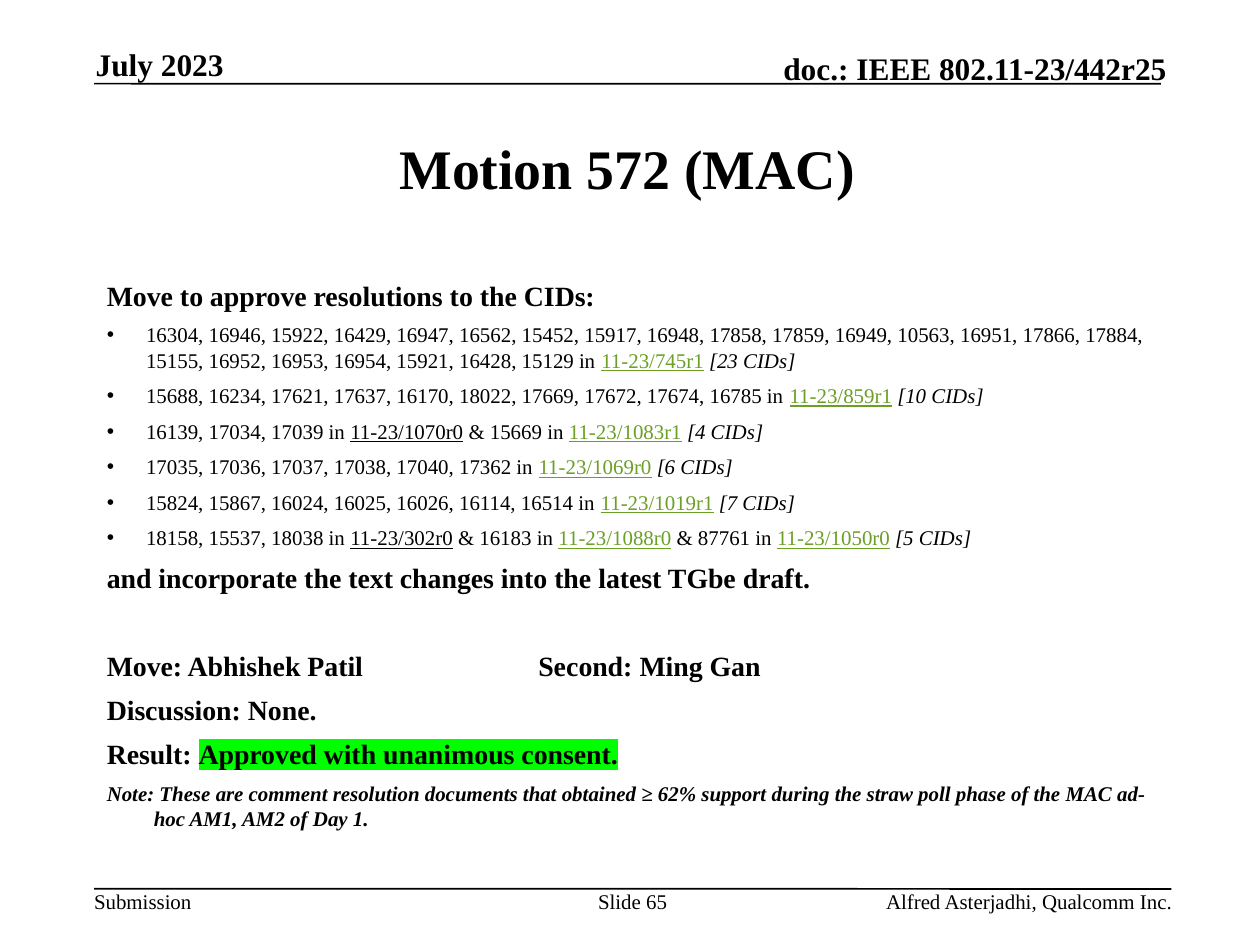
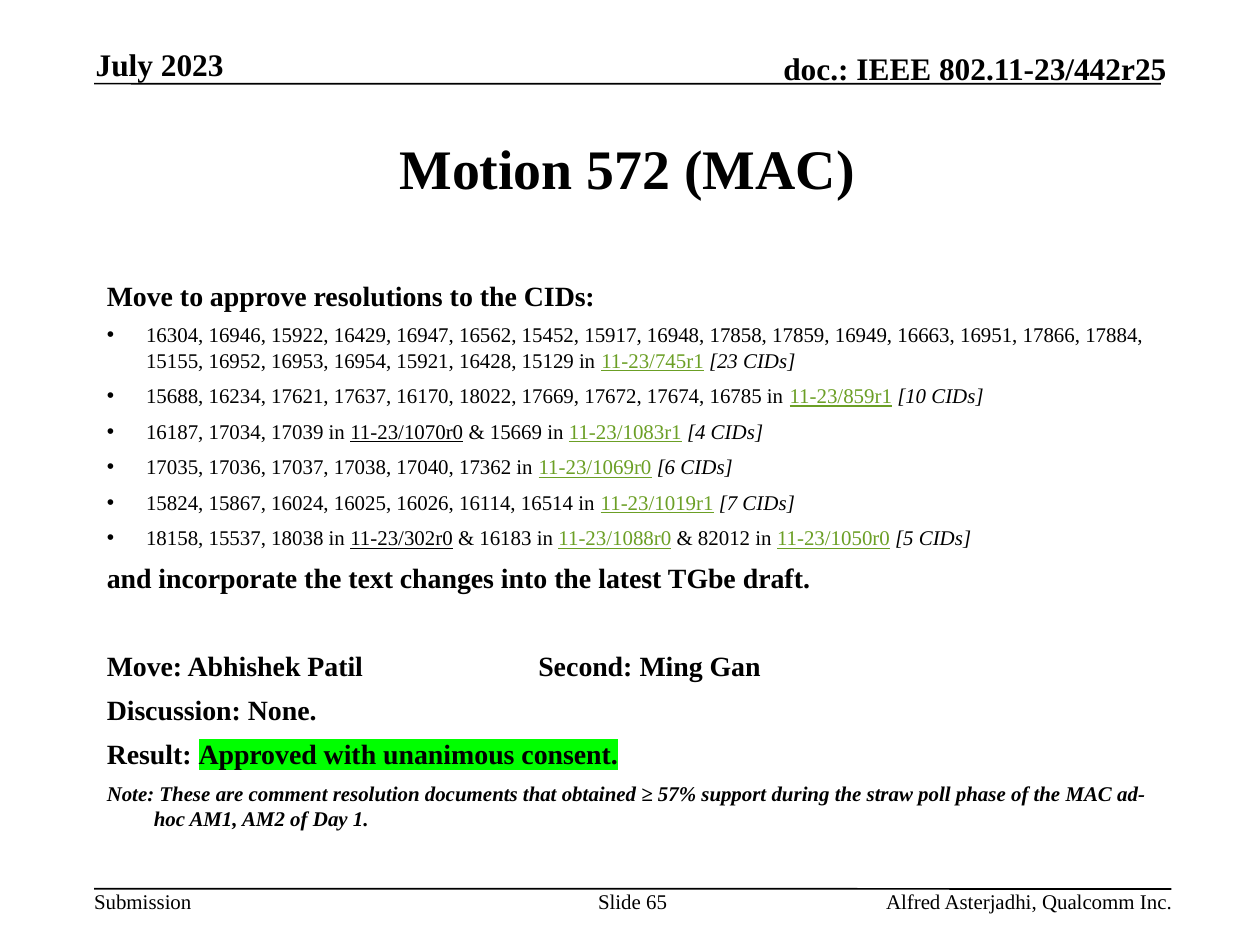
10563: 10563 -> 16663
16139: 16139 -> 16187
87761: 87761 -> 82012
62%: 62% -> 57%
